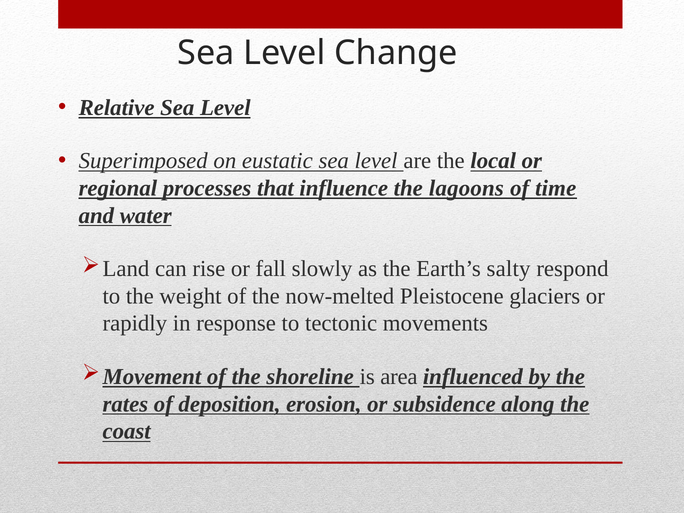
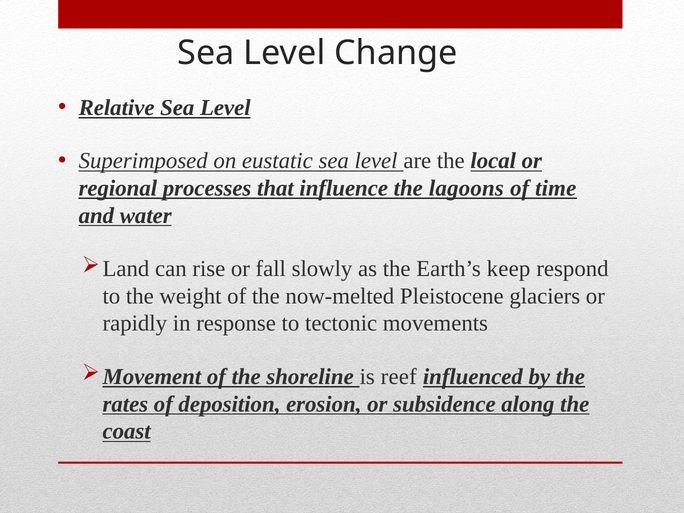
salty: salty -> keep
area: area -> reef
